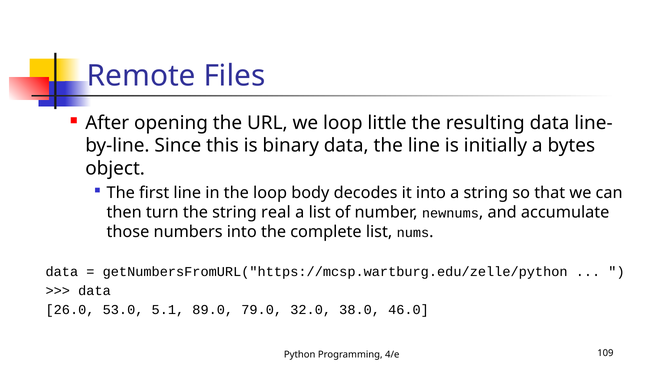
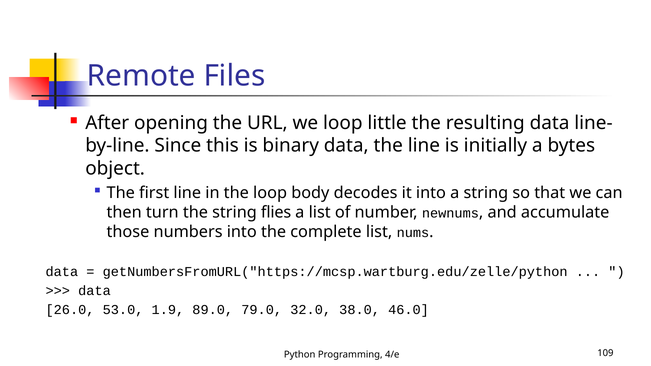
real: real -> flies
5.1: 5.1 -> 1.9
